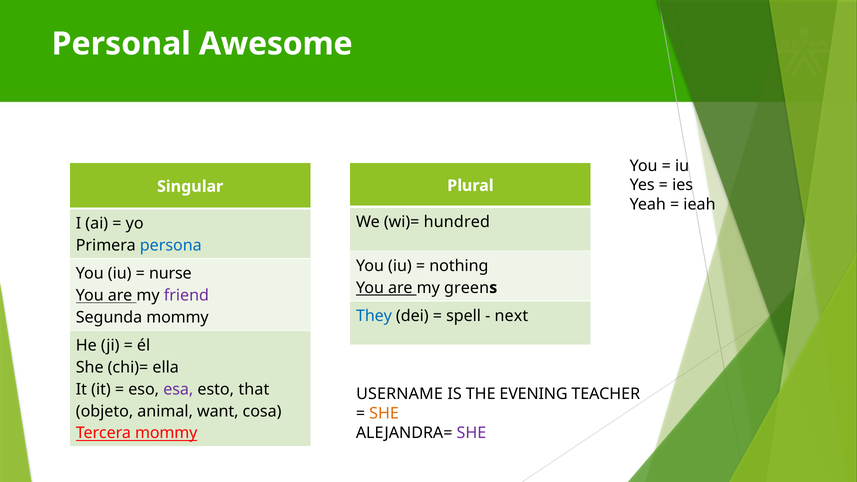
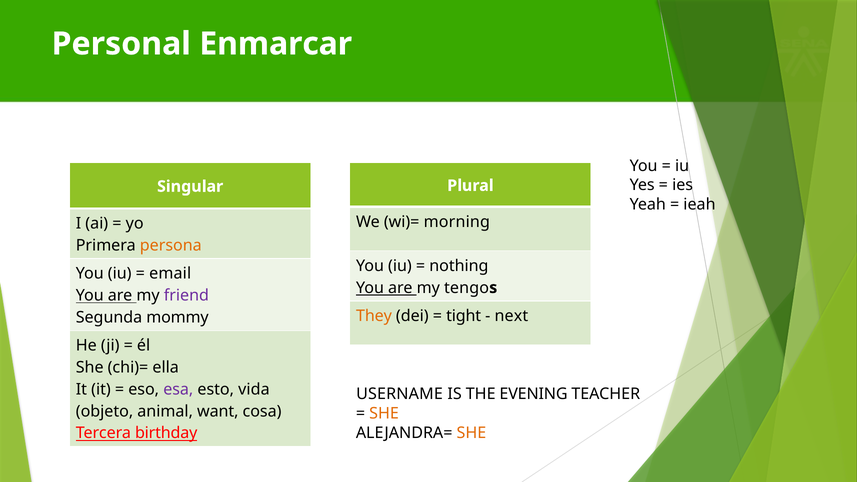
Awesome: Awesome -> Enmarcar
hundred: hundred -> morning
persona colour: blue -> orange
nurse: nurse -> email
green: green -> tengo
They colour: blue -> orange
spell: spell -> tight
that: that -> vida
SHE at (471, 433) colour: purple -> orange
Tercera mommy: mommy -> birthday
